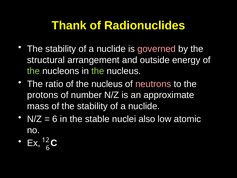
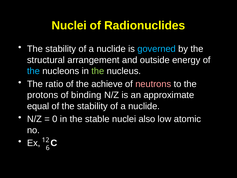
Thank at (69, 26): Thank -> Nuclei
governed colour: pink -> light blue
the at (33, 71) colour: light green -> light blue
of the nucleus: nucleus -> achieve
number: number -> binding
mass: mass -> equal
6 at (55, 119): 6 -> 0
